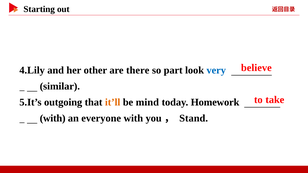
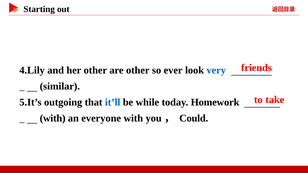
believe: believe -> friends
are there: there -> other
part: part -> ever
it’ll colour: orange -> blue
mind: mind -> while
Stand: Stand -> Could
